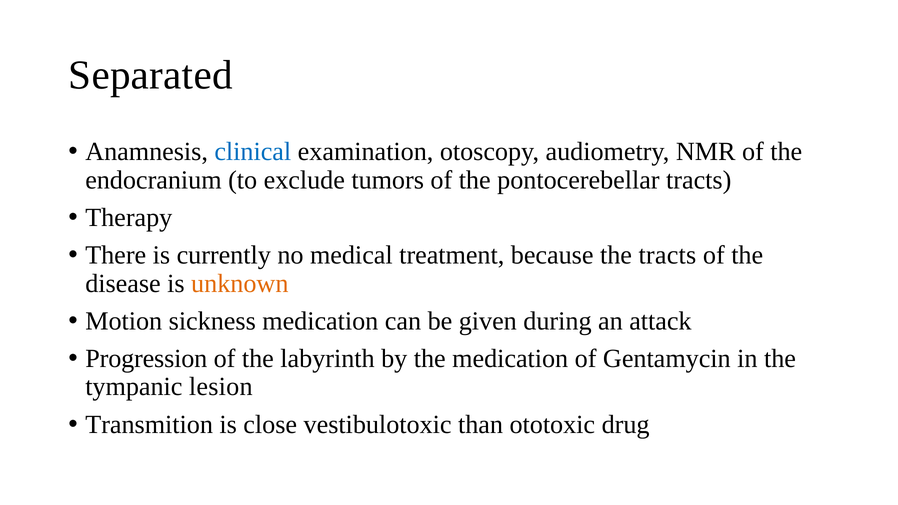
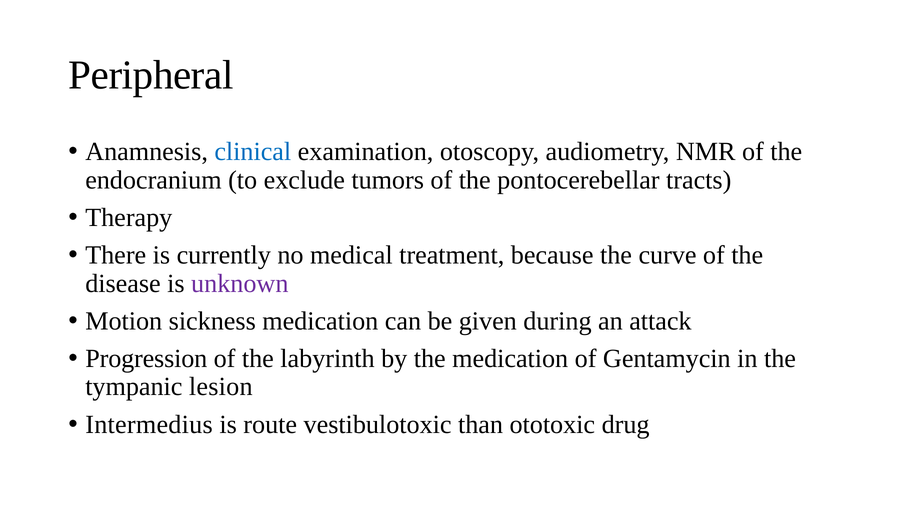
Separated: Separated -> Peripheral
the tracts: tracts -> curve
unknown colour: orange -> purple
Transmition: Transmition -> Intermedius
close: close -> route
